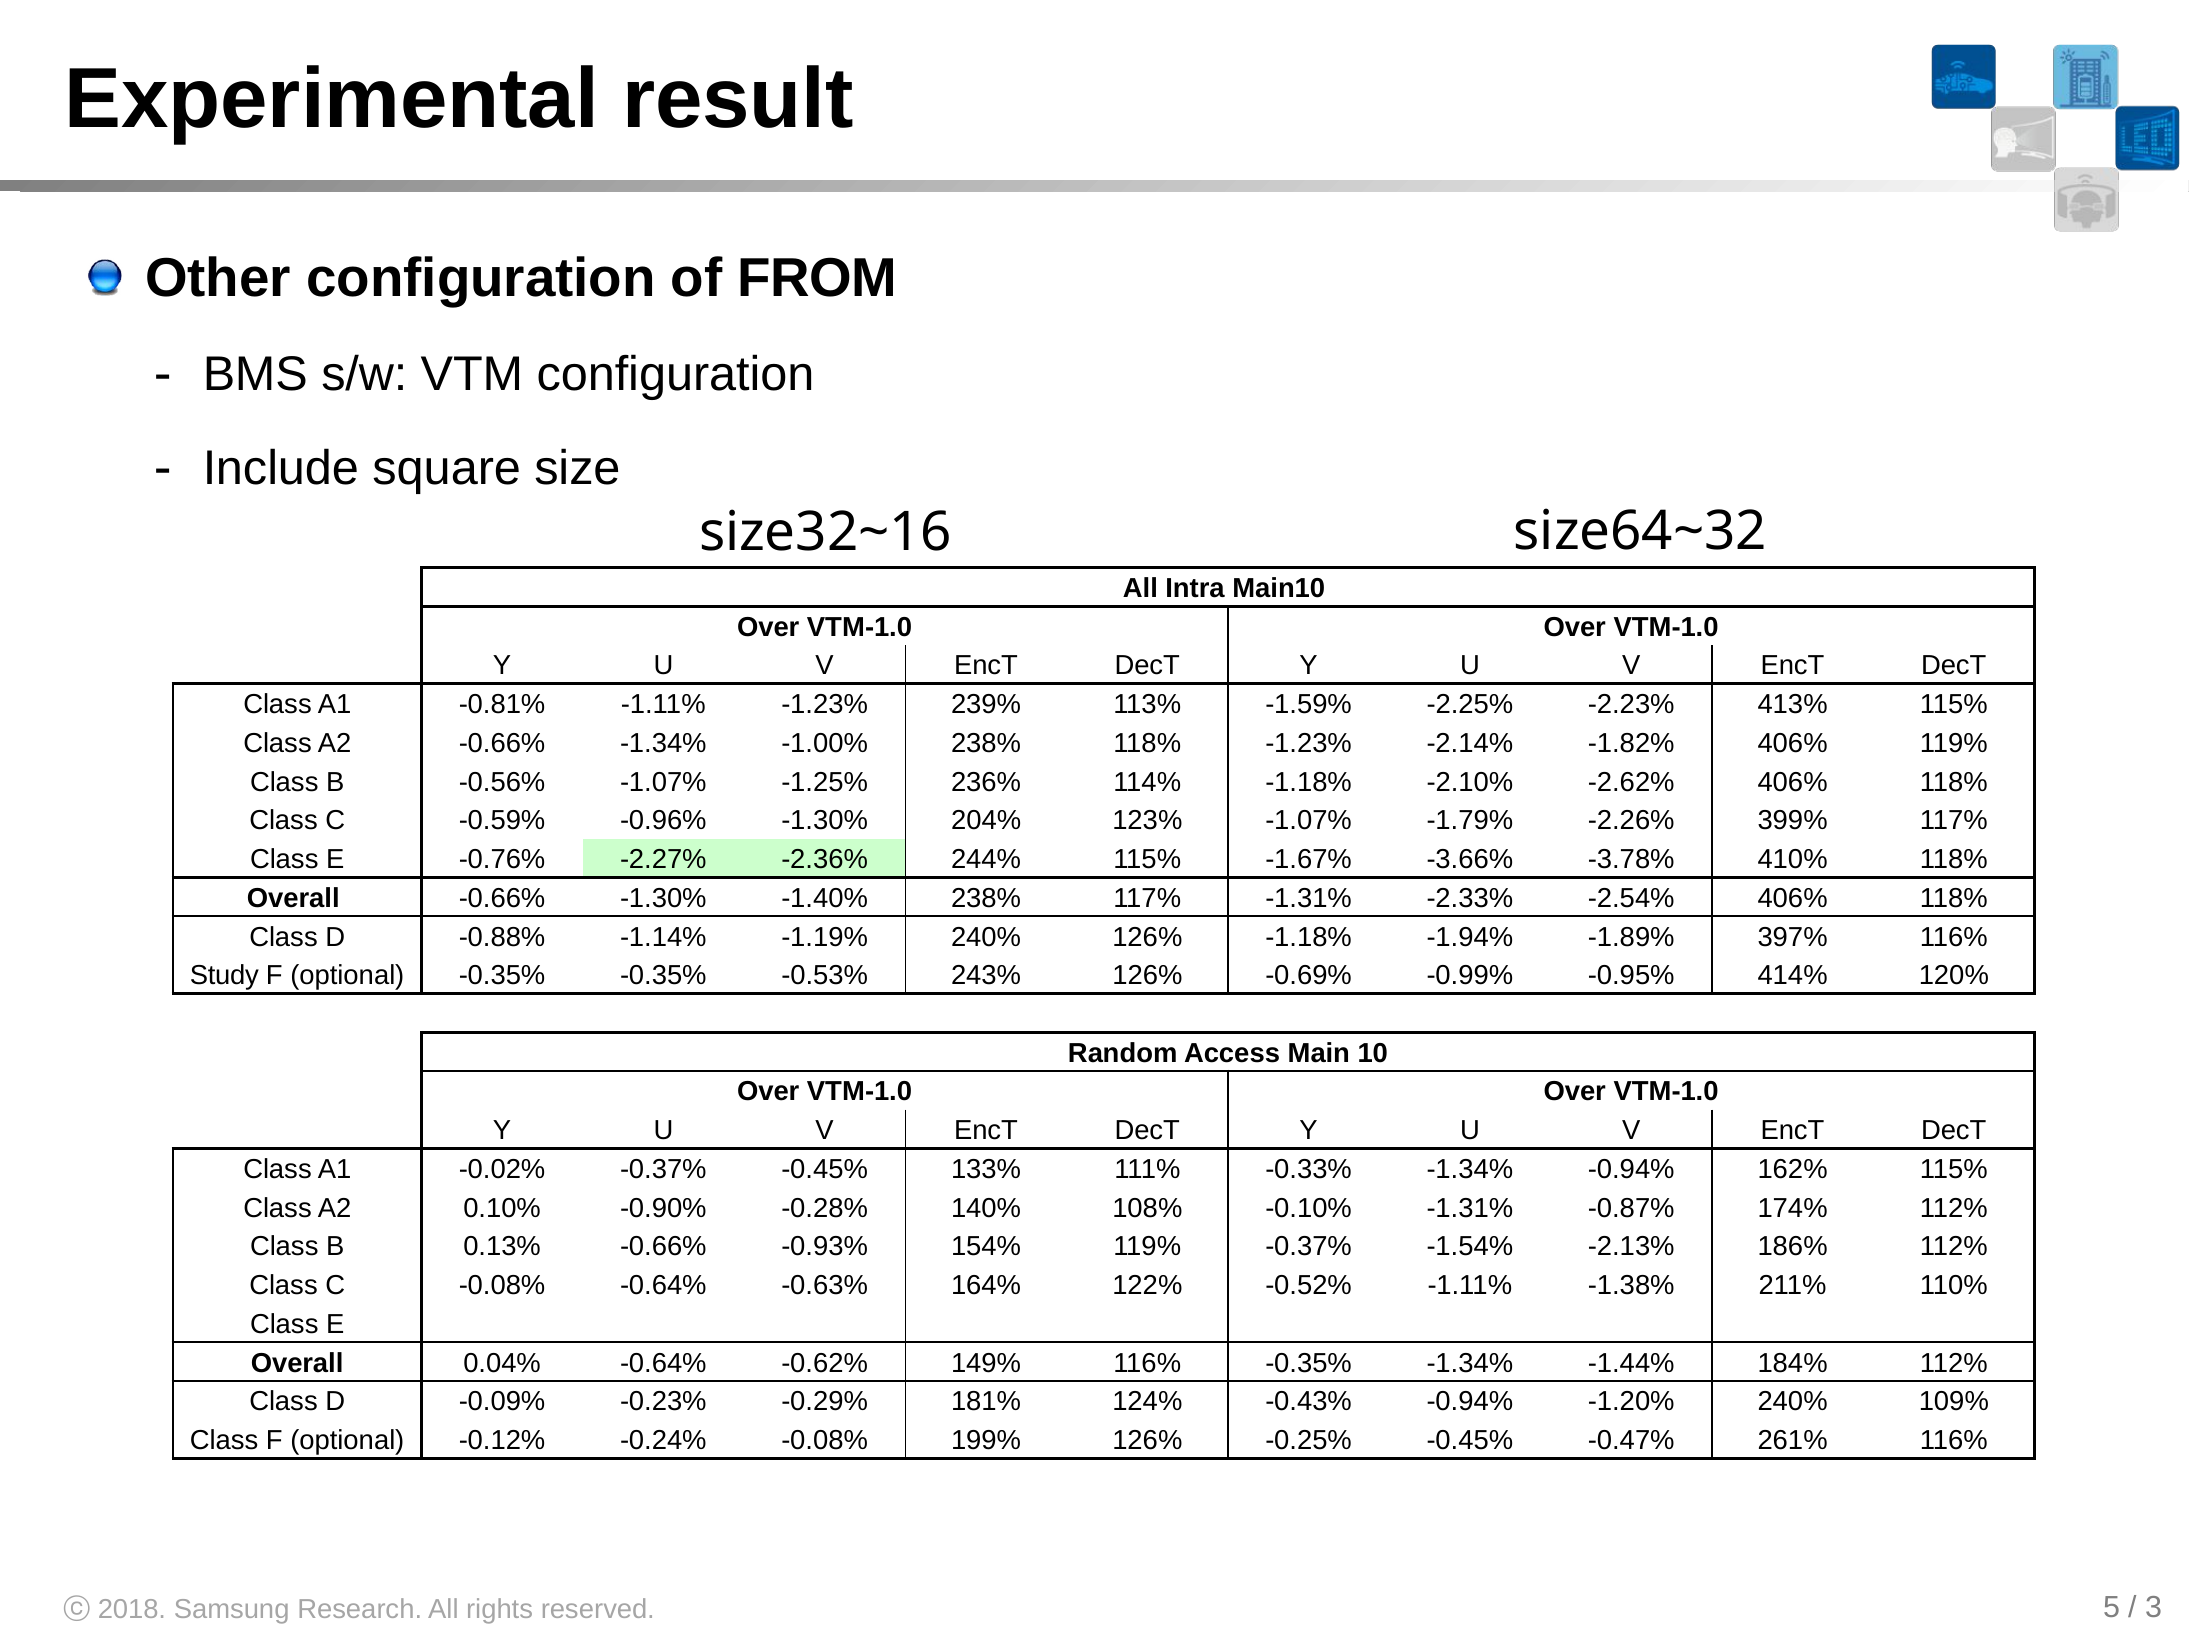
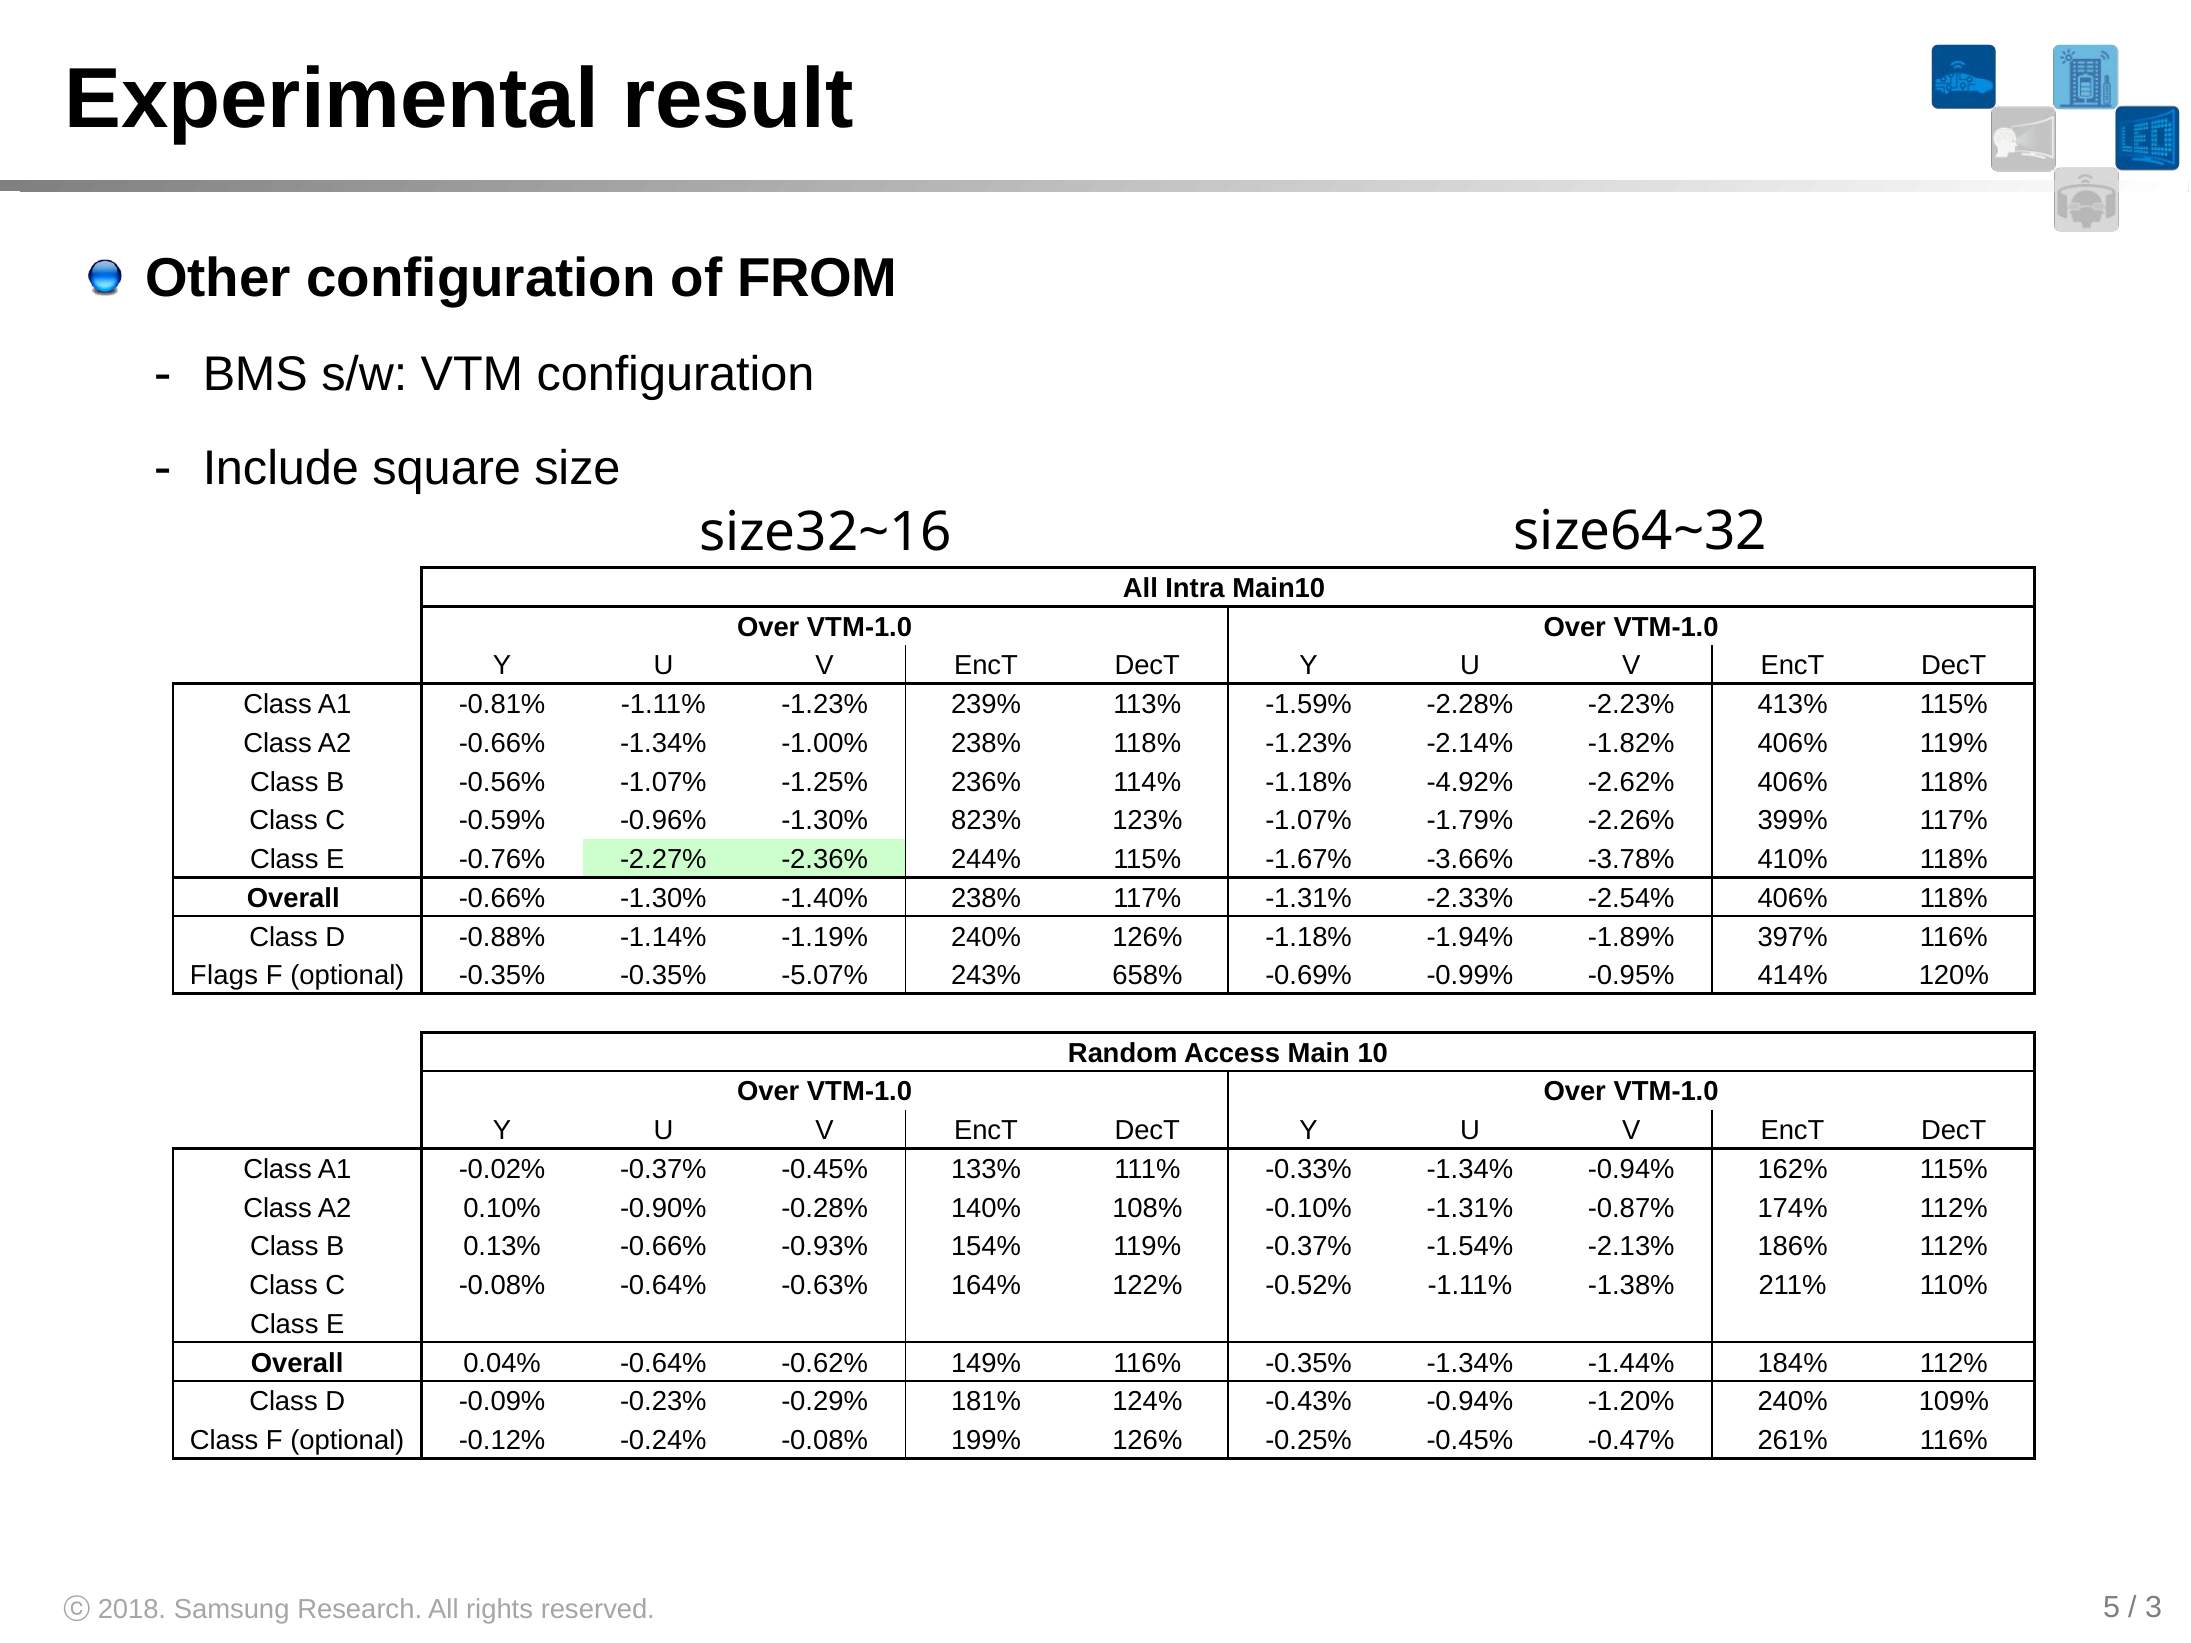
-2.25%: -2.25% -> -2.28%
-2.10%: -2.10% -> -4.92%
204%: 204% -> 823%
Study: Study -> Flags
-0.53%: -0.53% -> -5.07%
243% 126%: 126% -> 658%
